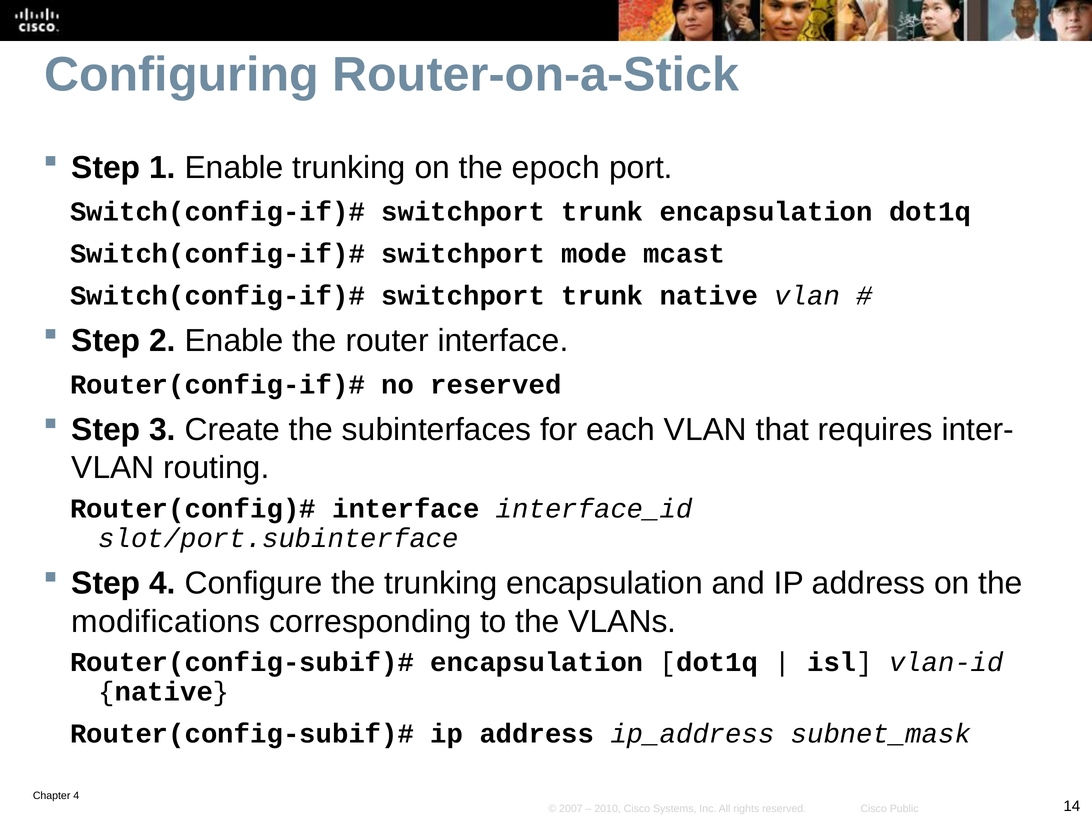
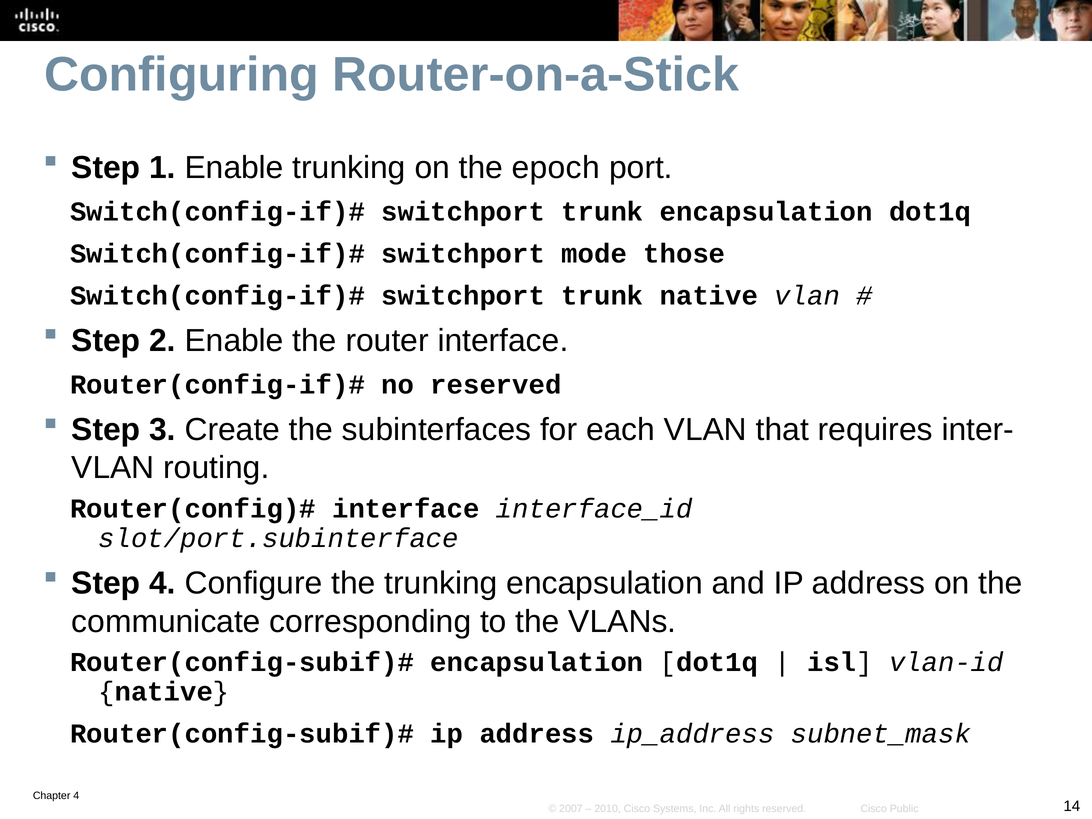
mcast: mcast -> those
modifications: modifications -> communicate
